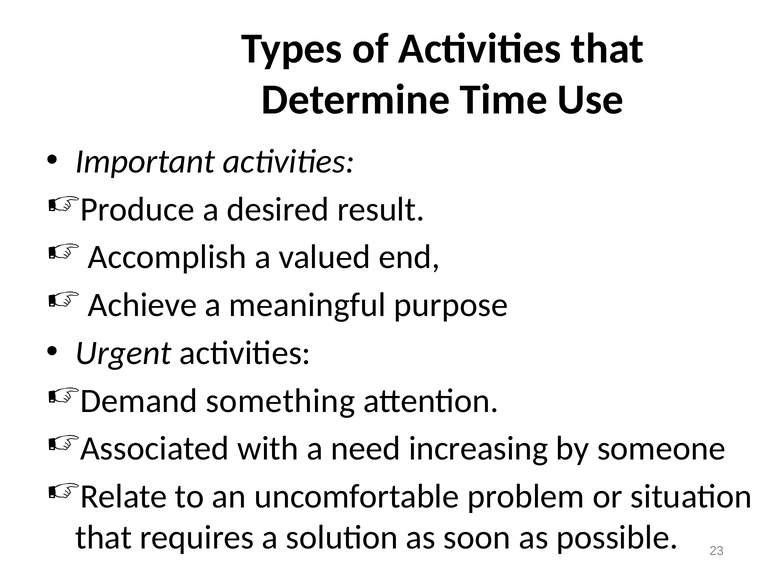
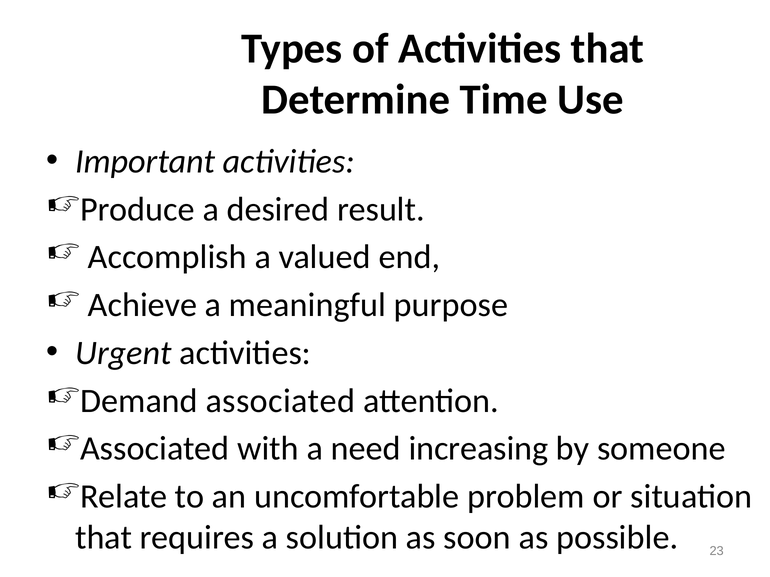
Demand something: something -> associated
